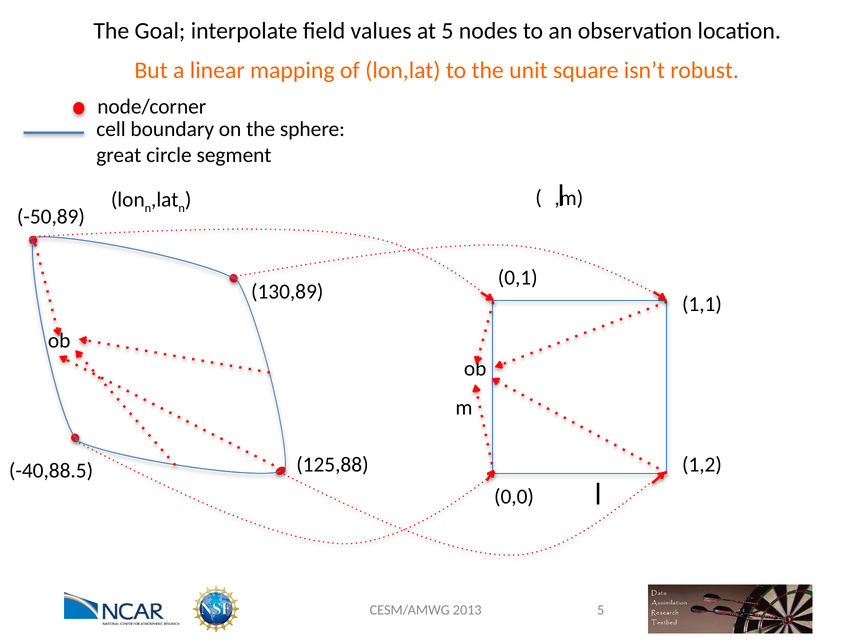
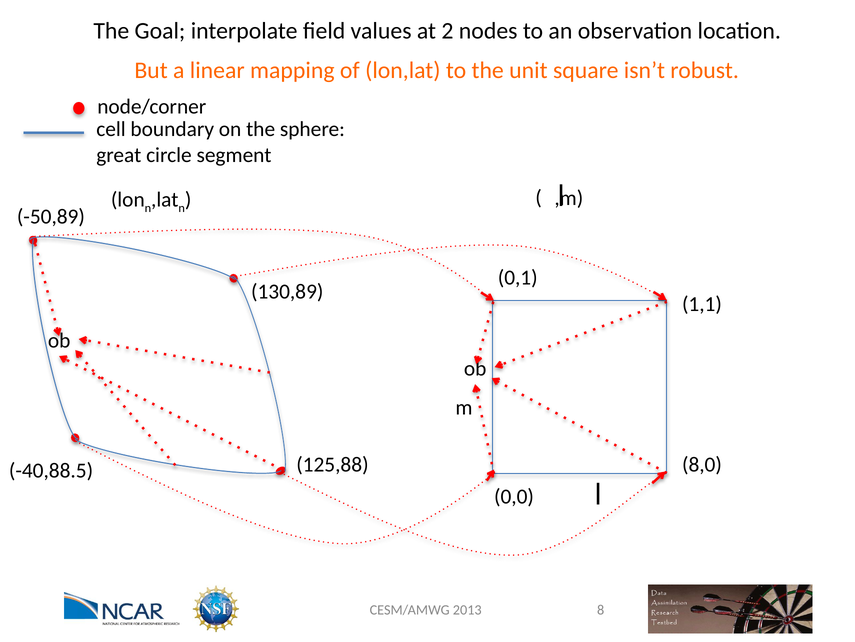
at 5: 5 -> 2
1,2: 1,2 -> 8,0
2013 5: 5 -> 8
